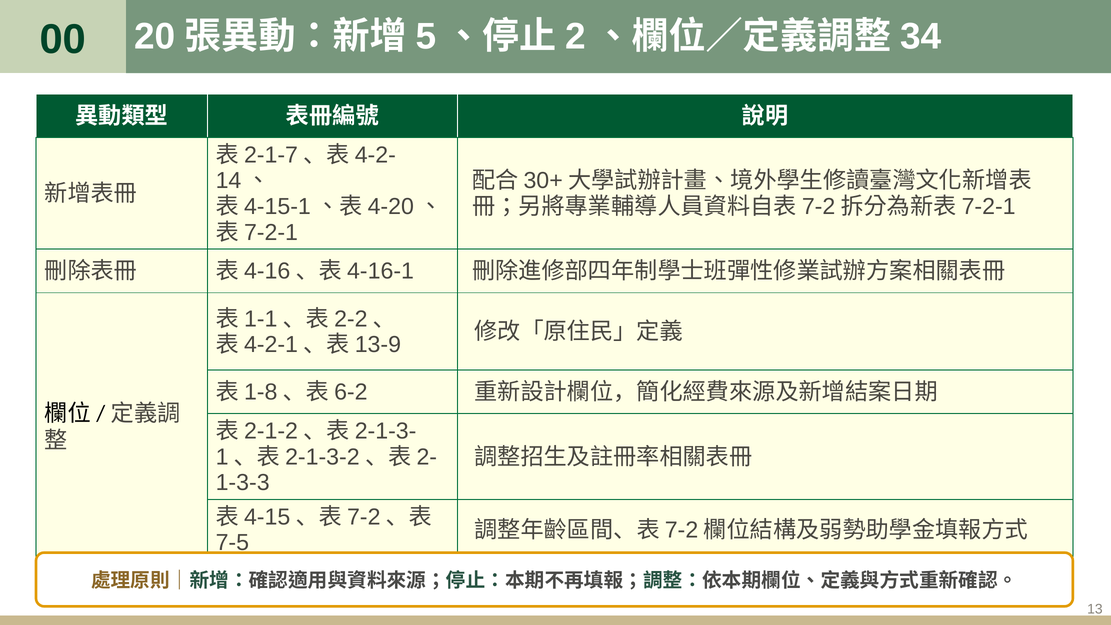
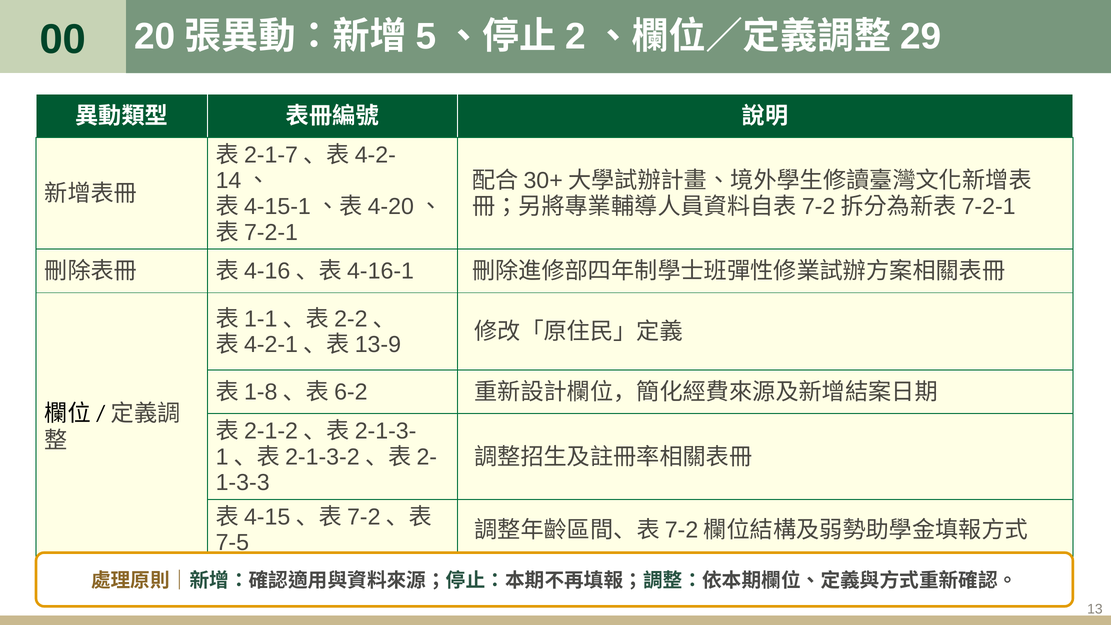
34: 34 -> 29
